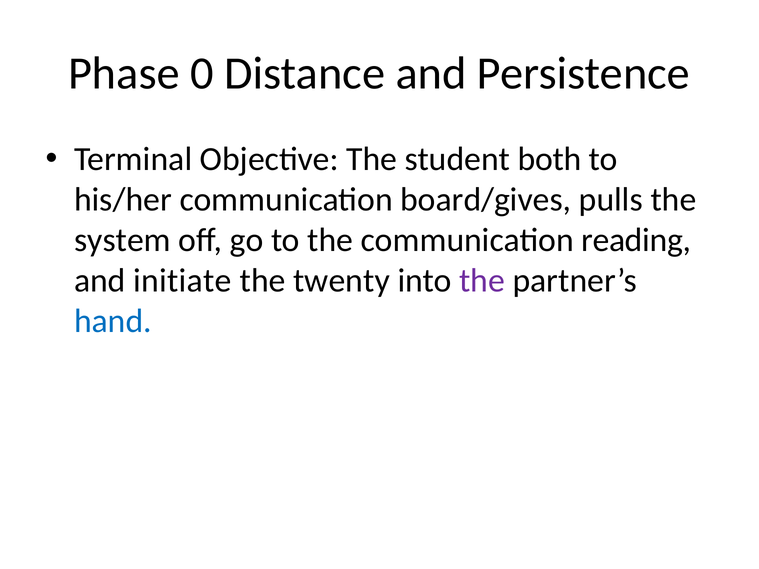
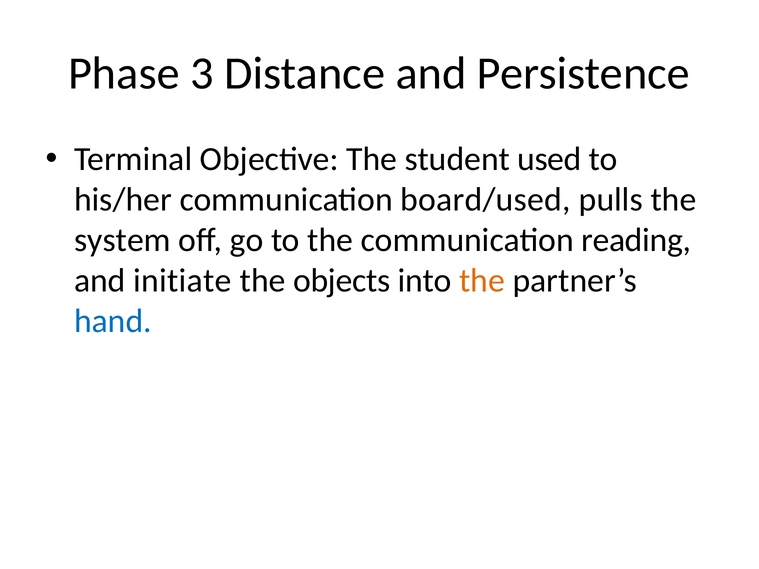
0: 0 -> 3
both: both -> used
board/gives: board/gives -> board/used
twenty: twenty -> objects
the at (482, 281) colour: purple -> orange
